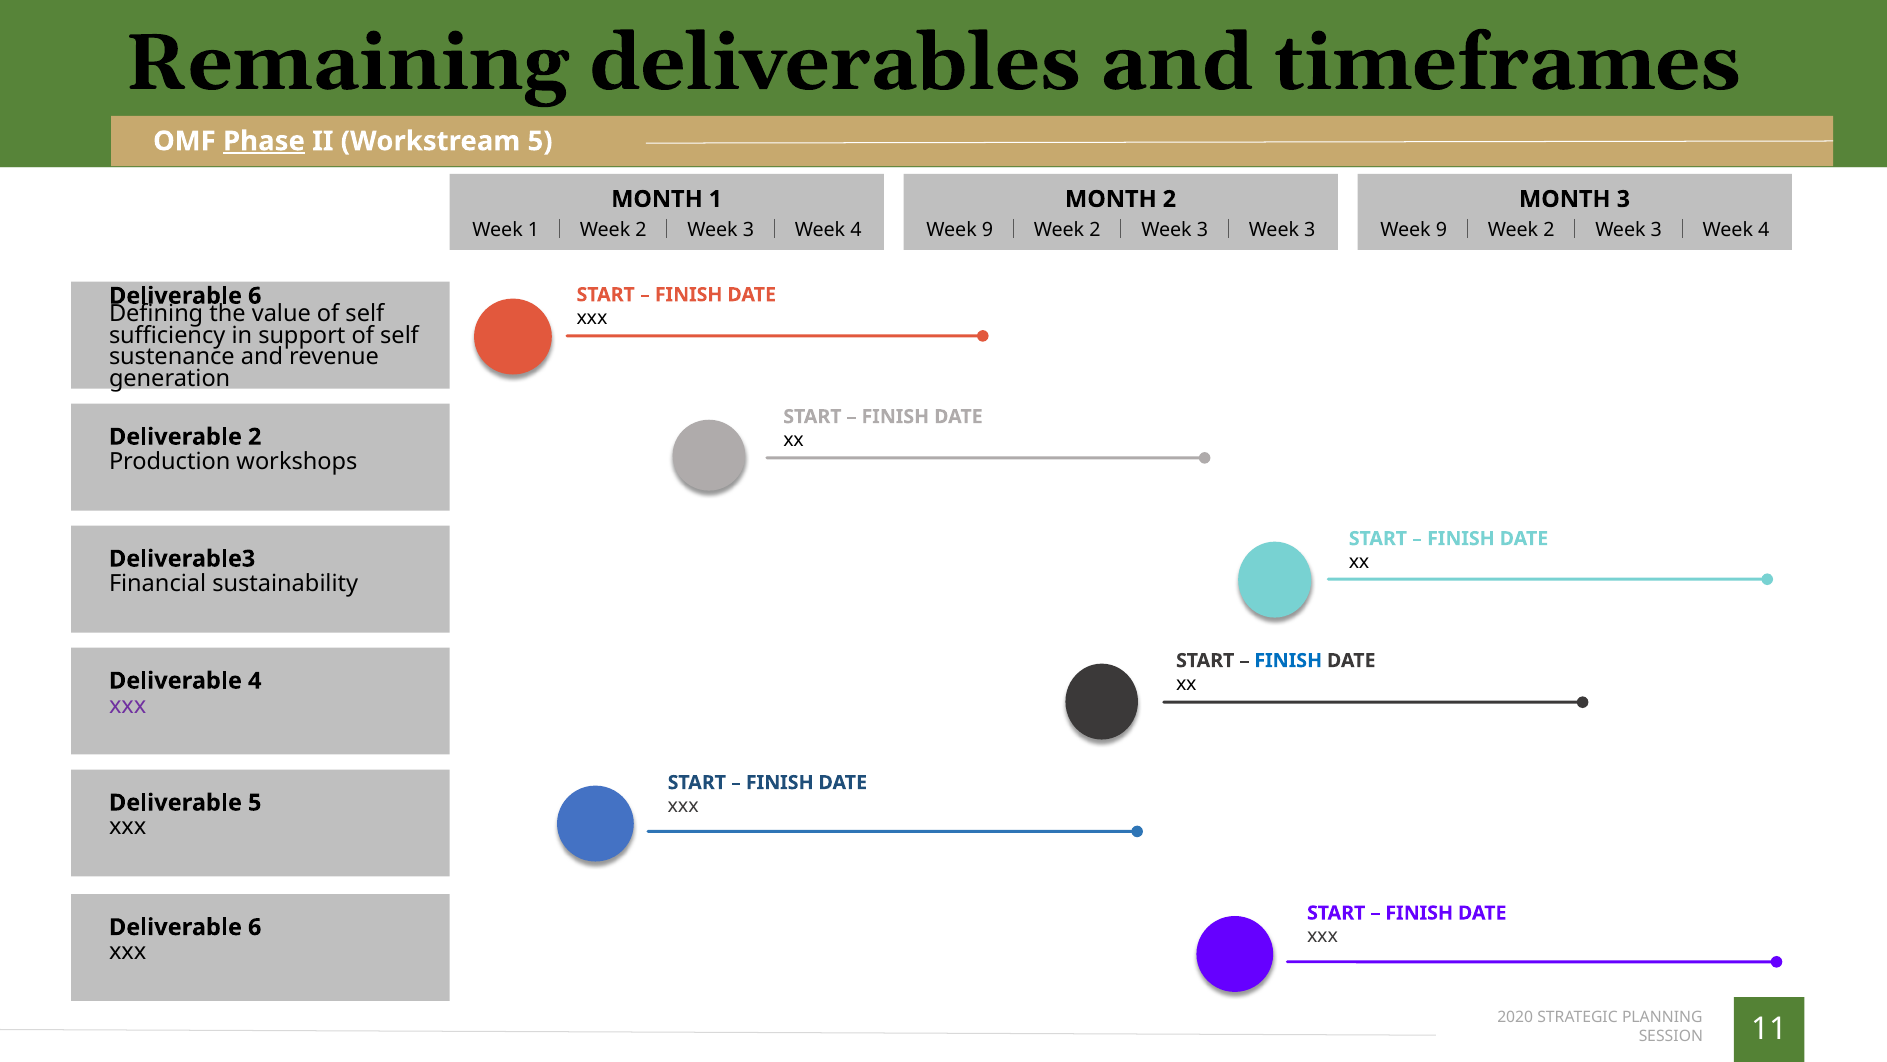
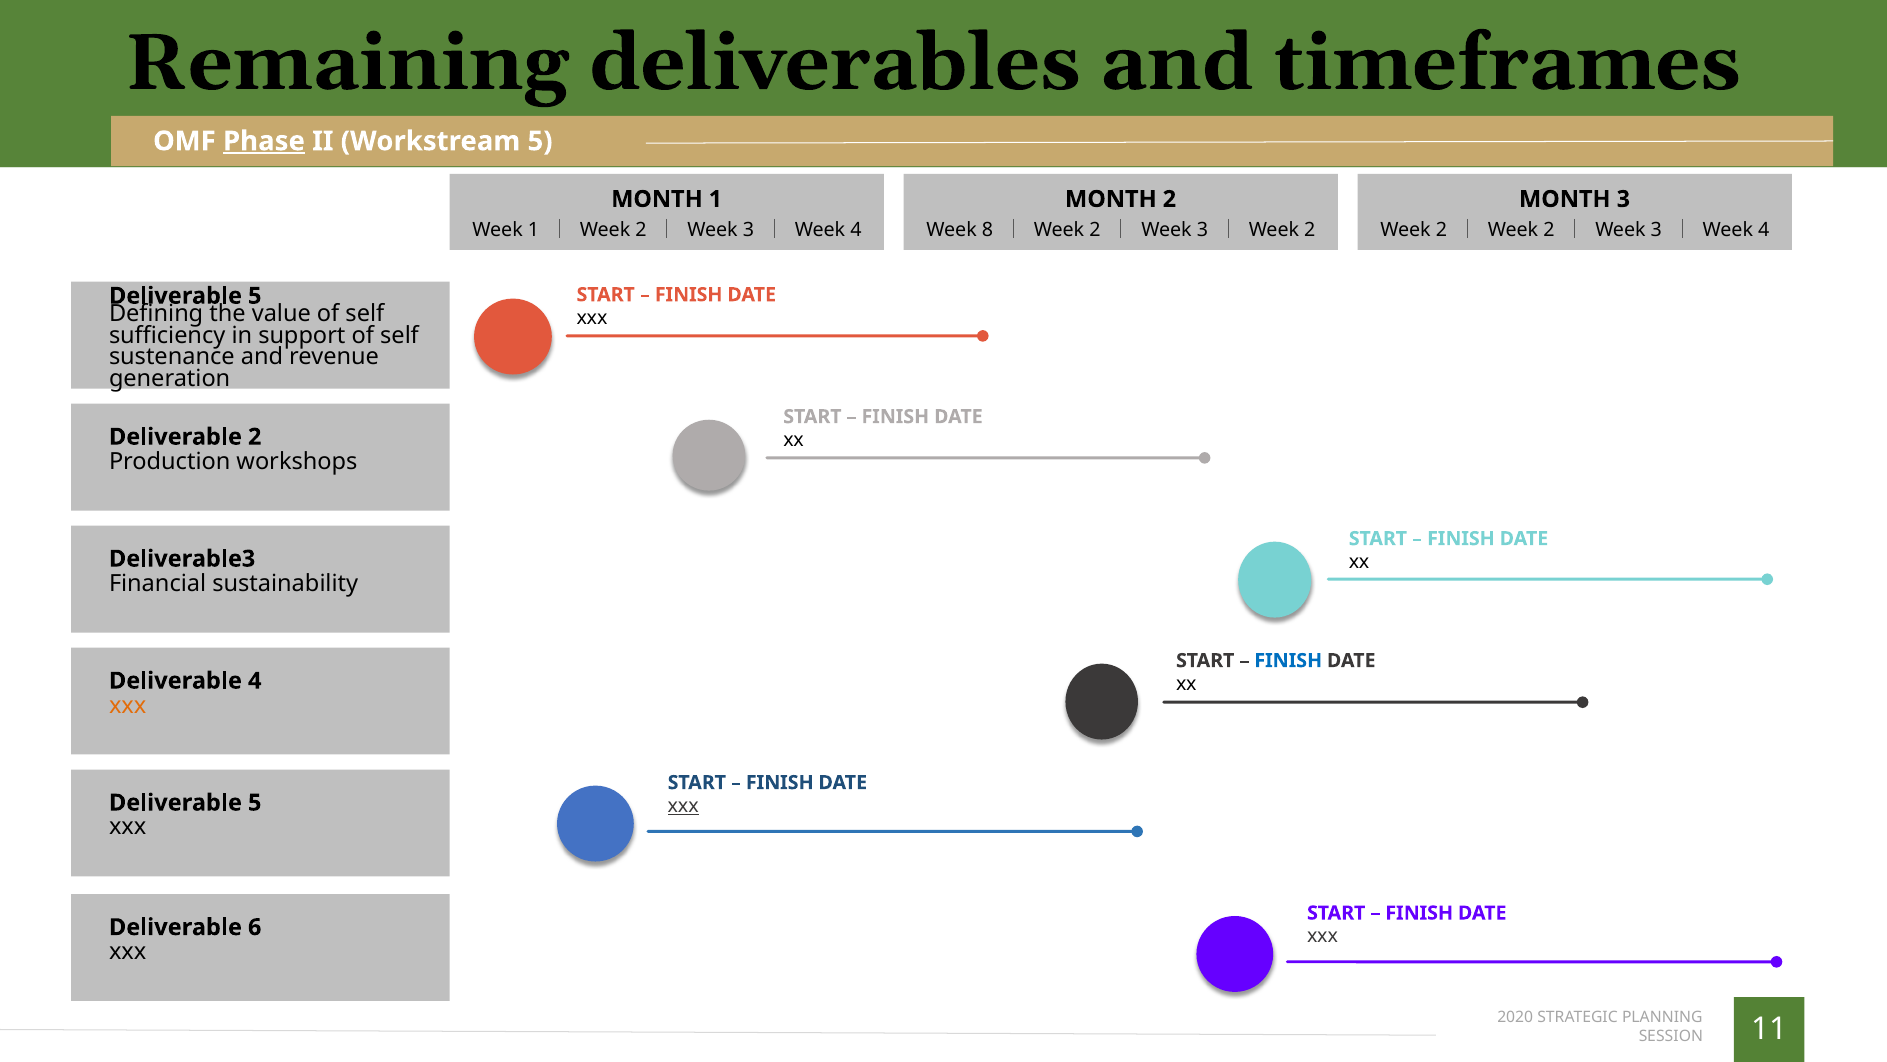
9 at (987, 230): 9 -> 8
Week 3 Week 3: 3 -> 2
9 at (1441, 230): 9 -> 2
6 at (255, 296): 6 -> 5
xxx at (128, 705) colour: purple -> orange
xxx at (683, 805) underline: none -> present
